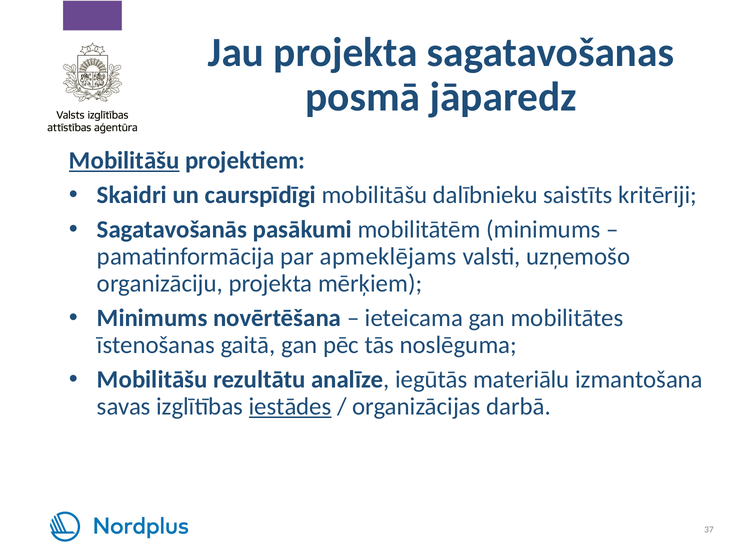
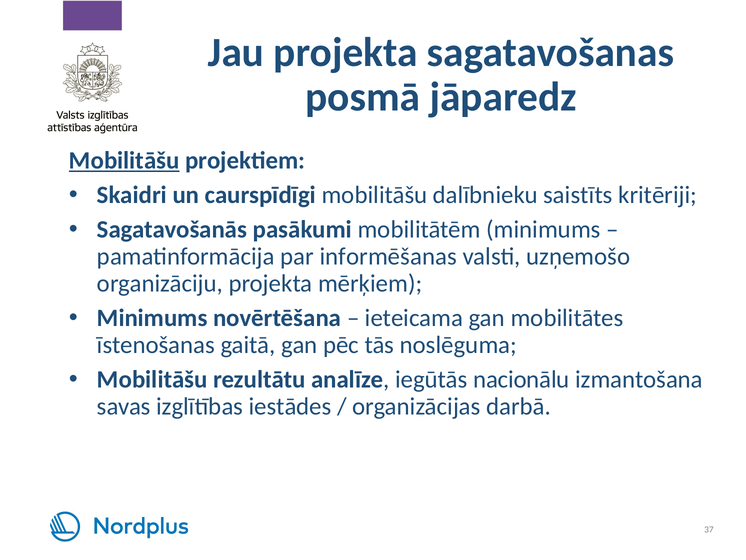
apmeklējams: apmeklējams -> informēšanas
materiālu: materiālu -> nacionālu
iestādes underline: present -> none
